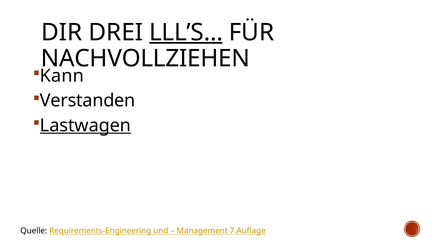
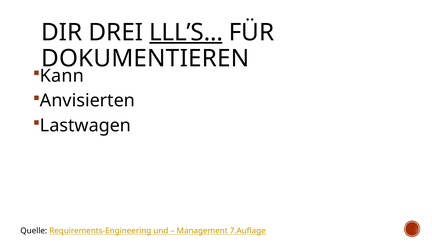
NACHVOLLZIEHEN: NACHVOLLZIEHEN -> DOKUMENTIEREN
Verstanden: Verstanden -> Anvisierten
Lastwagen underline: present -> none
